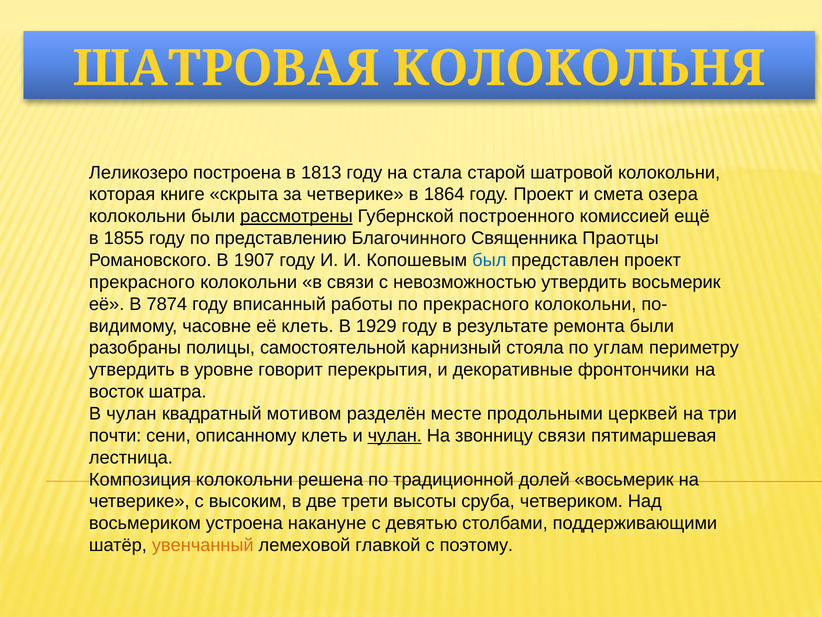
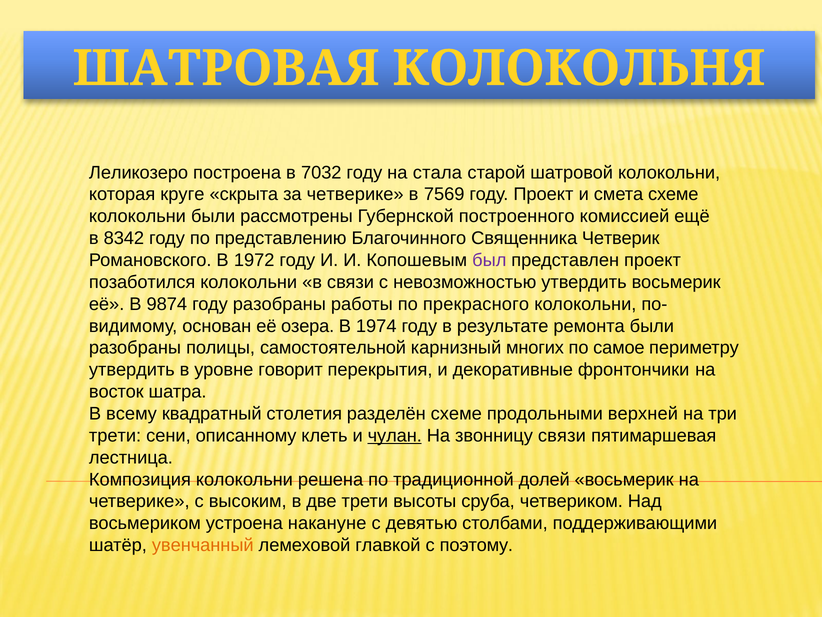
1813: 1813 -> 7032
книге: книге -> круге
1864: 1864 -> 7569
смета озера: озера -> схеме
рассмотрены underline: present -> none
1855: 1855 -> 8342
Праотцы: Праотцы -> Четверик
1907: 1907 -> 1972
был colour: blue -> purple
прекрасного at (142, 282): прекрасного -> позаботился
7874: 7874 -> 9874
году вписанный: вписанный -> разобраны
часовне: часовне -> основан
её клеть: клеть -> озера
1929: 1929 -> 1974
стояла: стояла -> многих
углам: углам -> самое
В чулан: чулан -> всему
мотивом: мотивом -> столетия
разделён месте: месте -> схеме
церквей: церквей -> верхней
почти at (115, 435): почти -> трети
